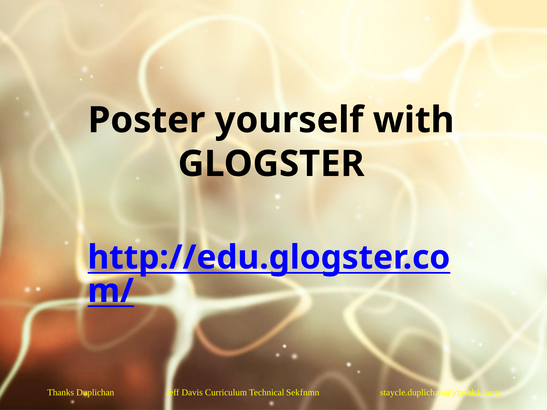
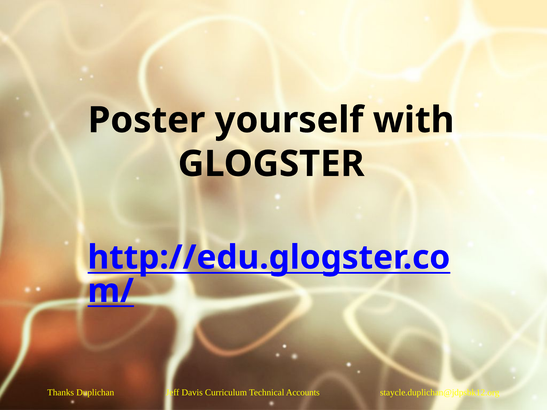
Sekfnmn: Sekfnmn -> Accounts
